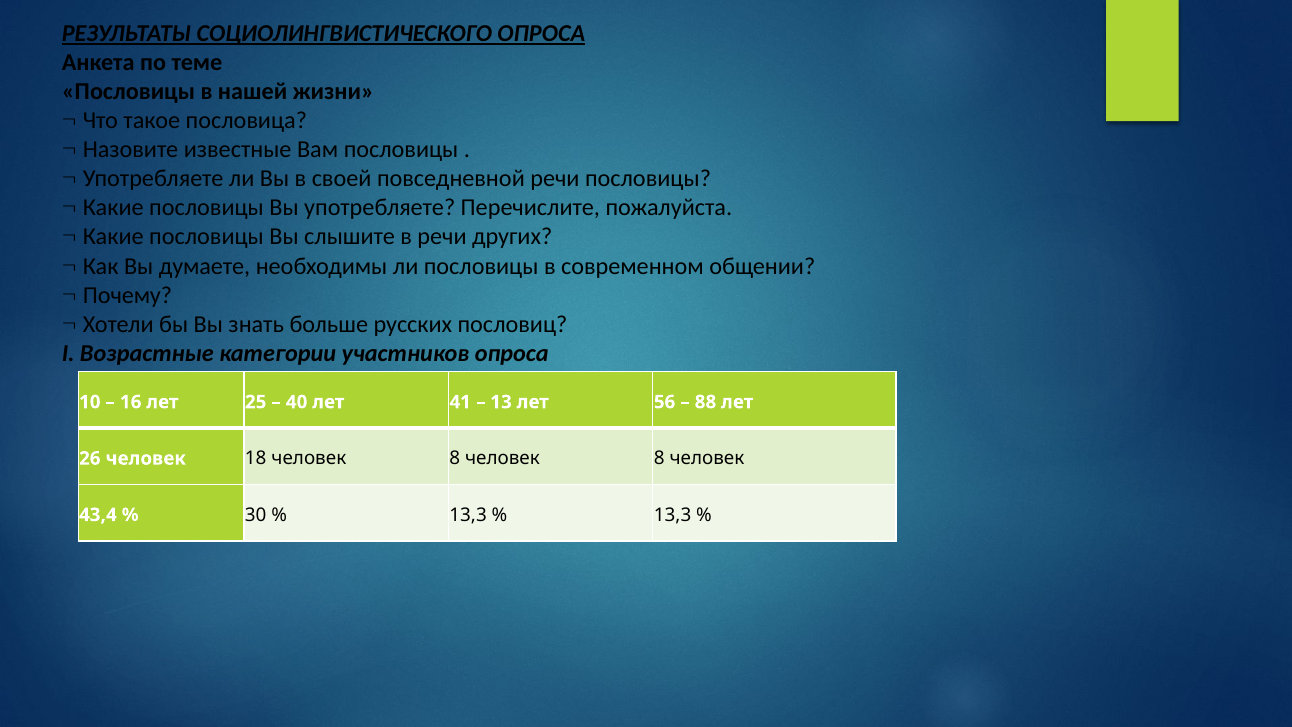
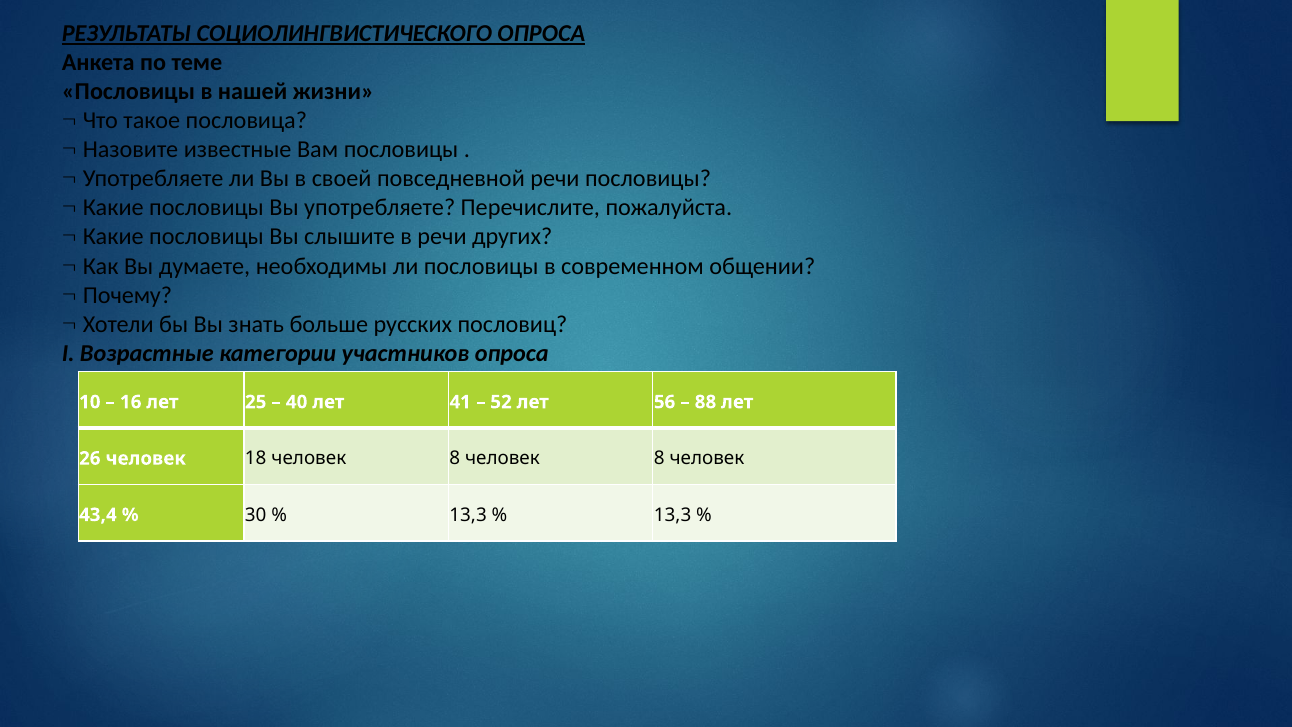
13: 13 -> 52
